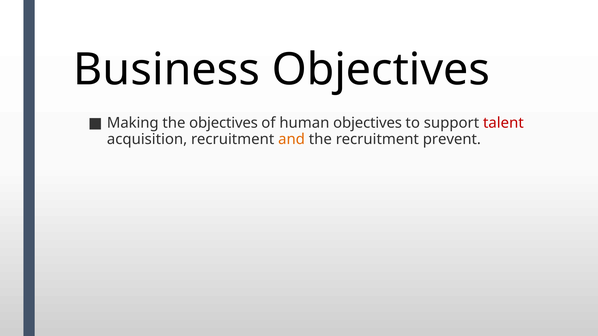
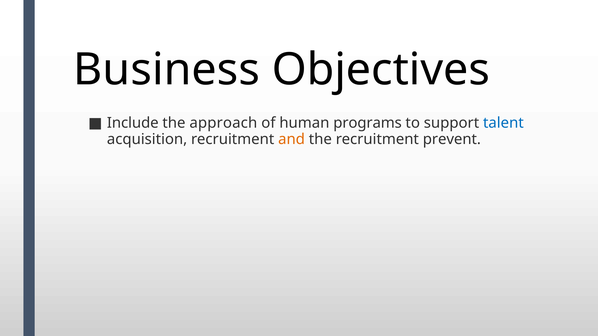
Making: Making -> Include
the objectives: objectives -> approach
human objectives: objectives -> programs
talent colour: red -> blue
